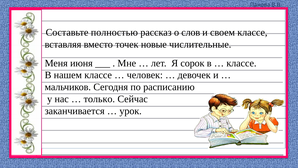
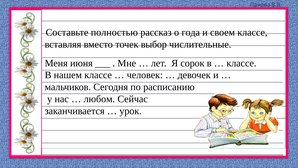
слов: слов -> года
новые: новые -> выбор
только: только -> любом
